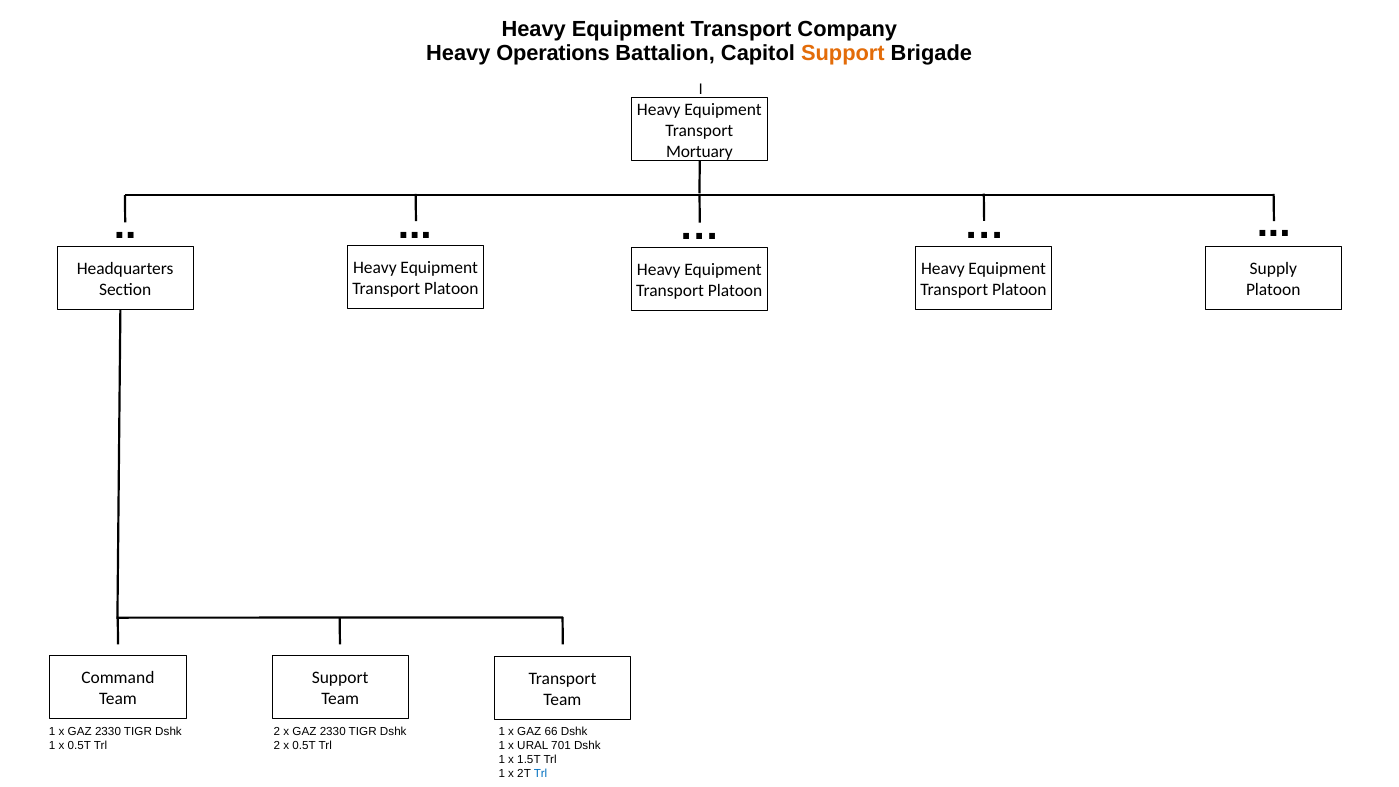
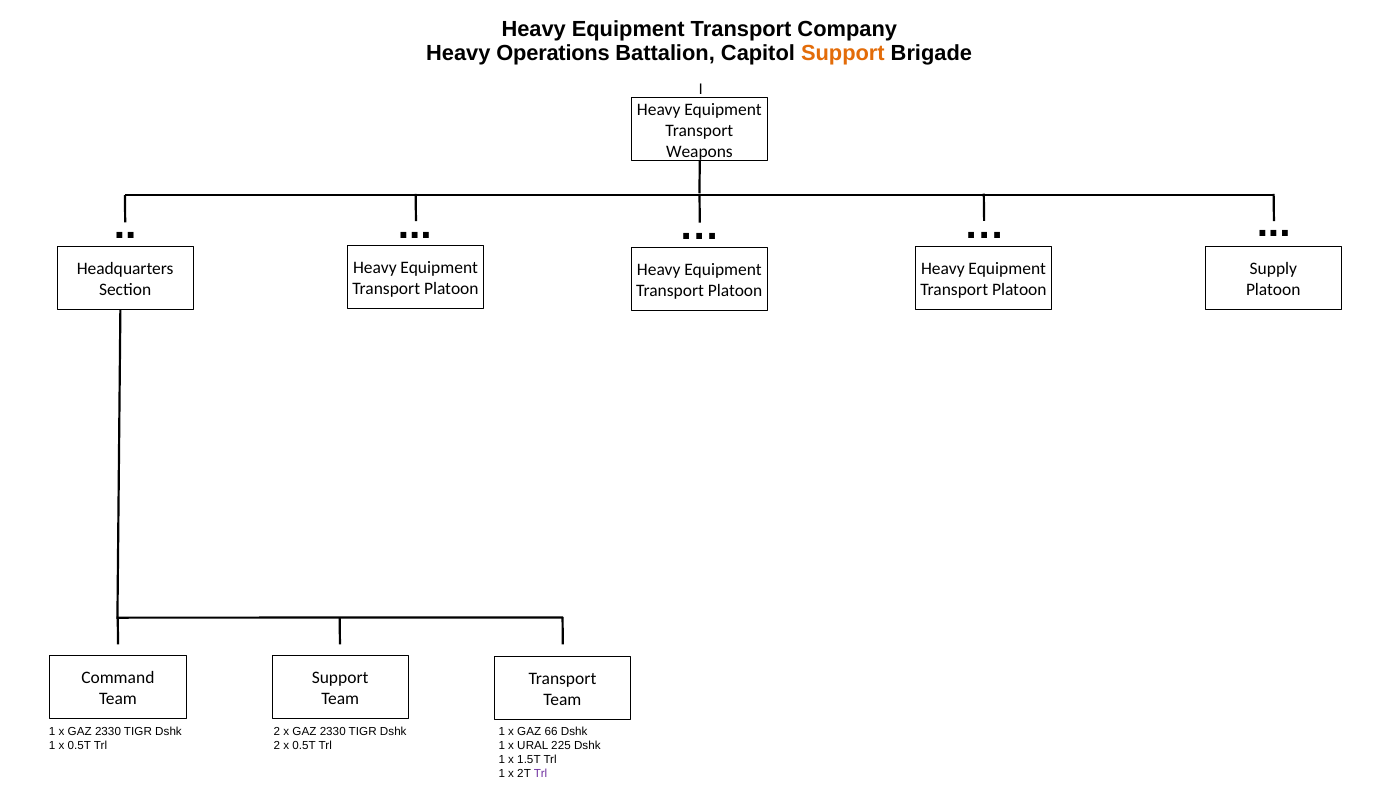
Mortuary: Mortuary -> Weapons
701: 701 -> 225
Trl at (540, 773) colour: blue -> purple
